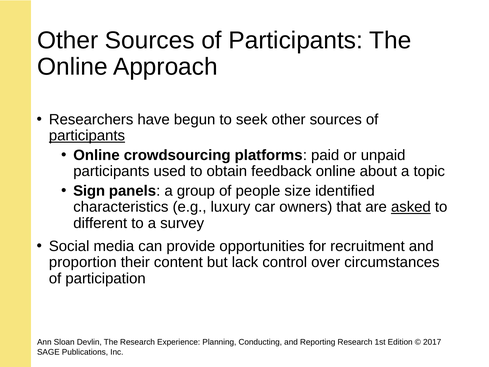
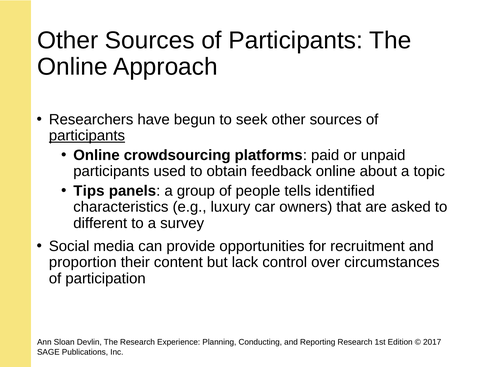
Sign: Sign -> Tips
size: size -> tells
asked underline: present -> none
